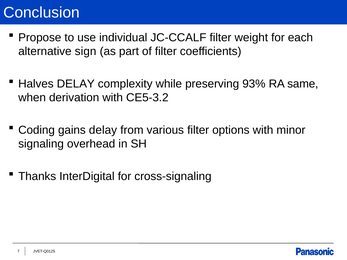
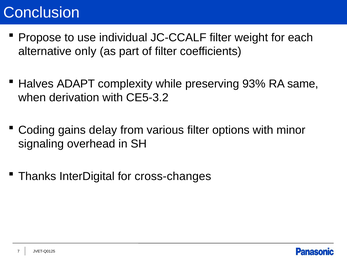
sign: sign -> only
Halves DELAY: DELAY -> ADAPT
cross-signaling: cross-signaling -> cross-changes
